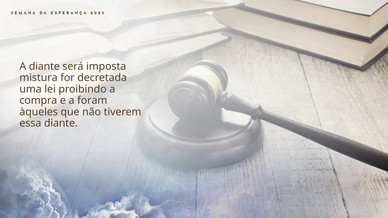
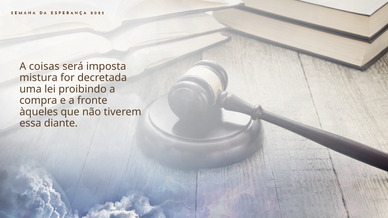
A diante: diante -> coisas
foram: foram -> fronte
